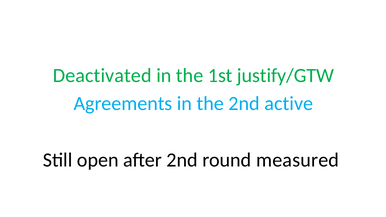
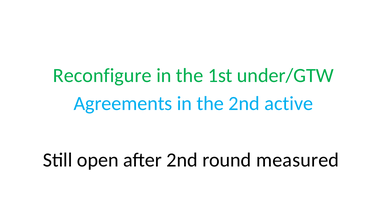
Deactivated: Deactivated -> Reconfigure
justify/GTW: justify/GTW -> under/GTW
